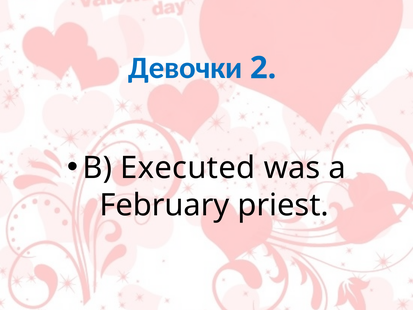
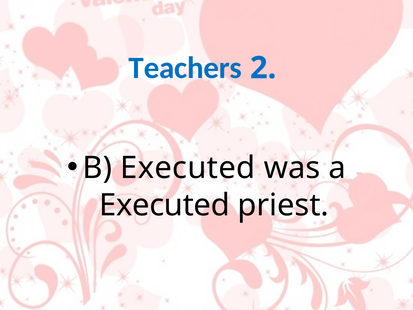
Девочки: Девочки -> Teachers
February at (164, 205): February -> Executed
